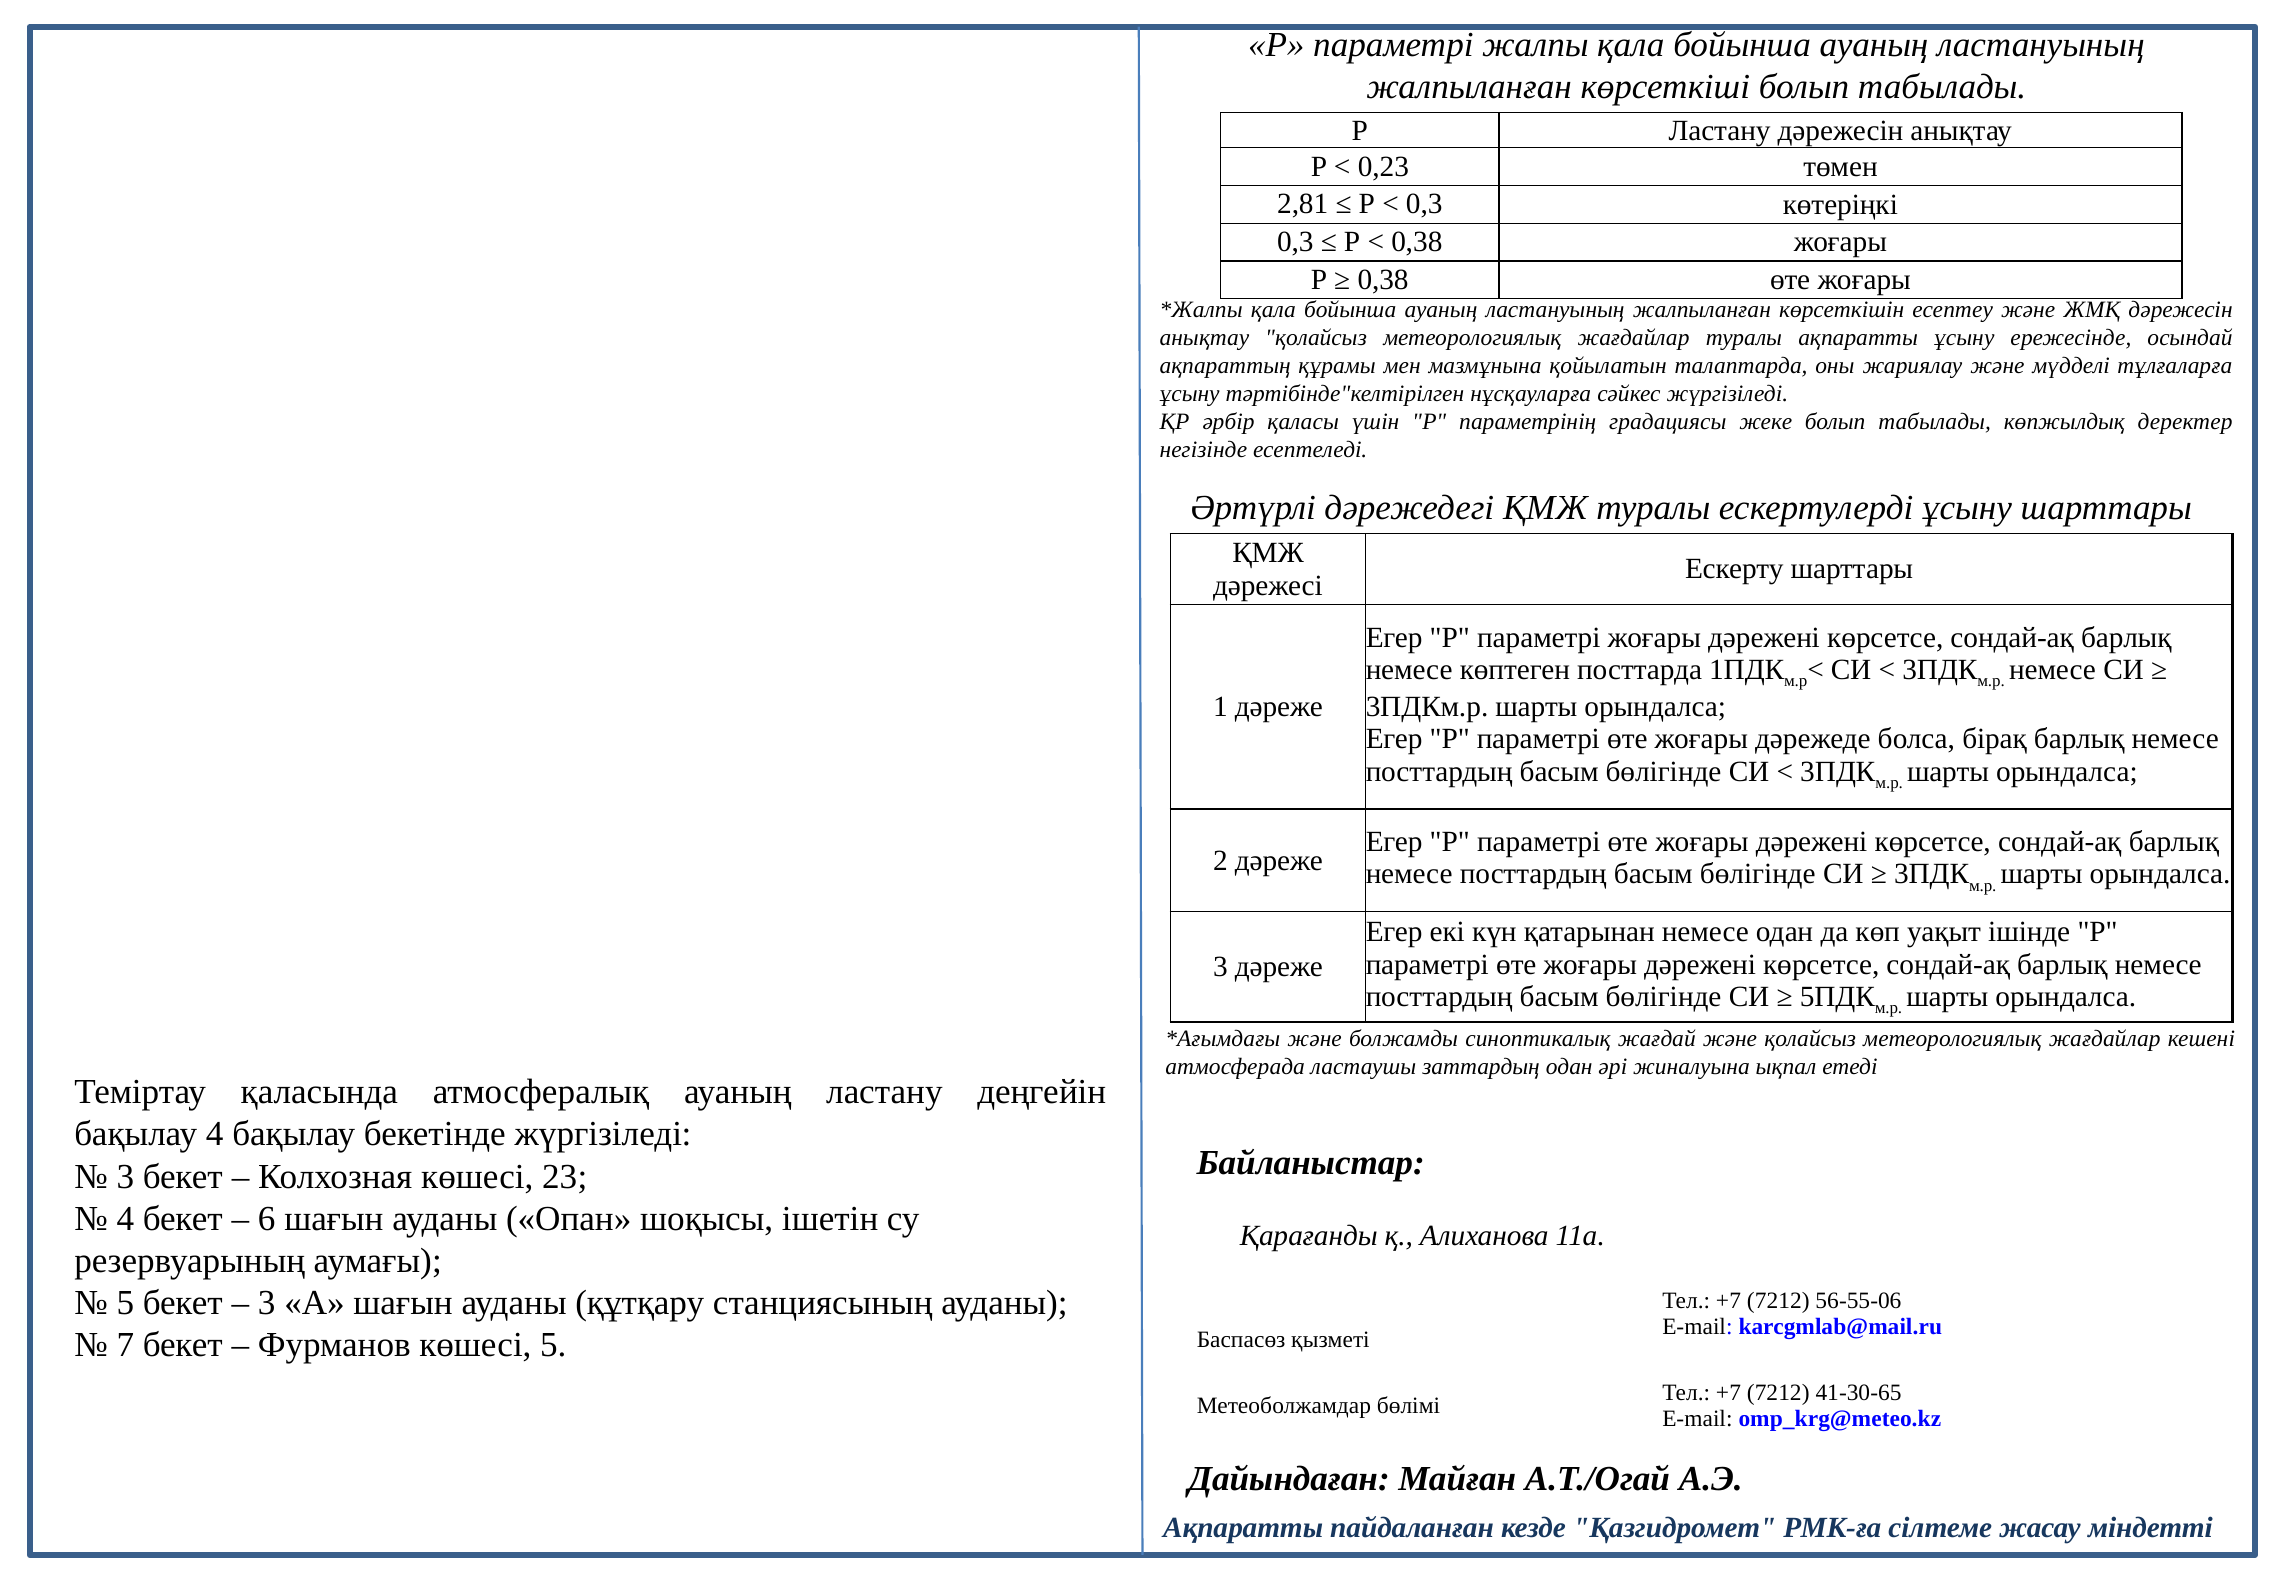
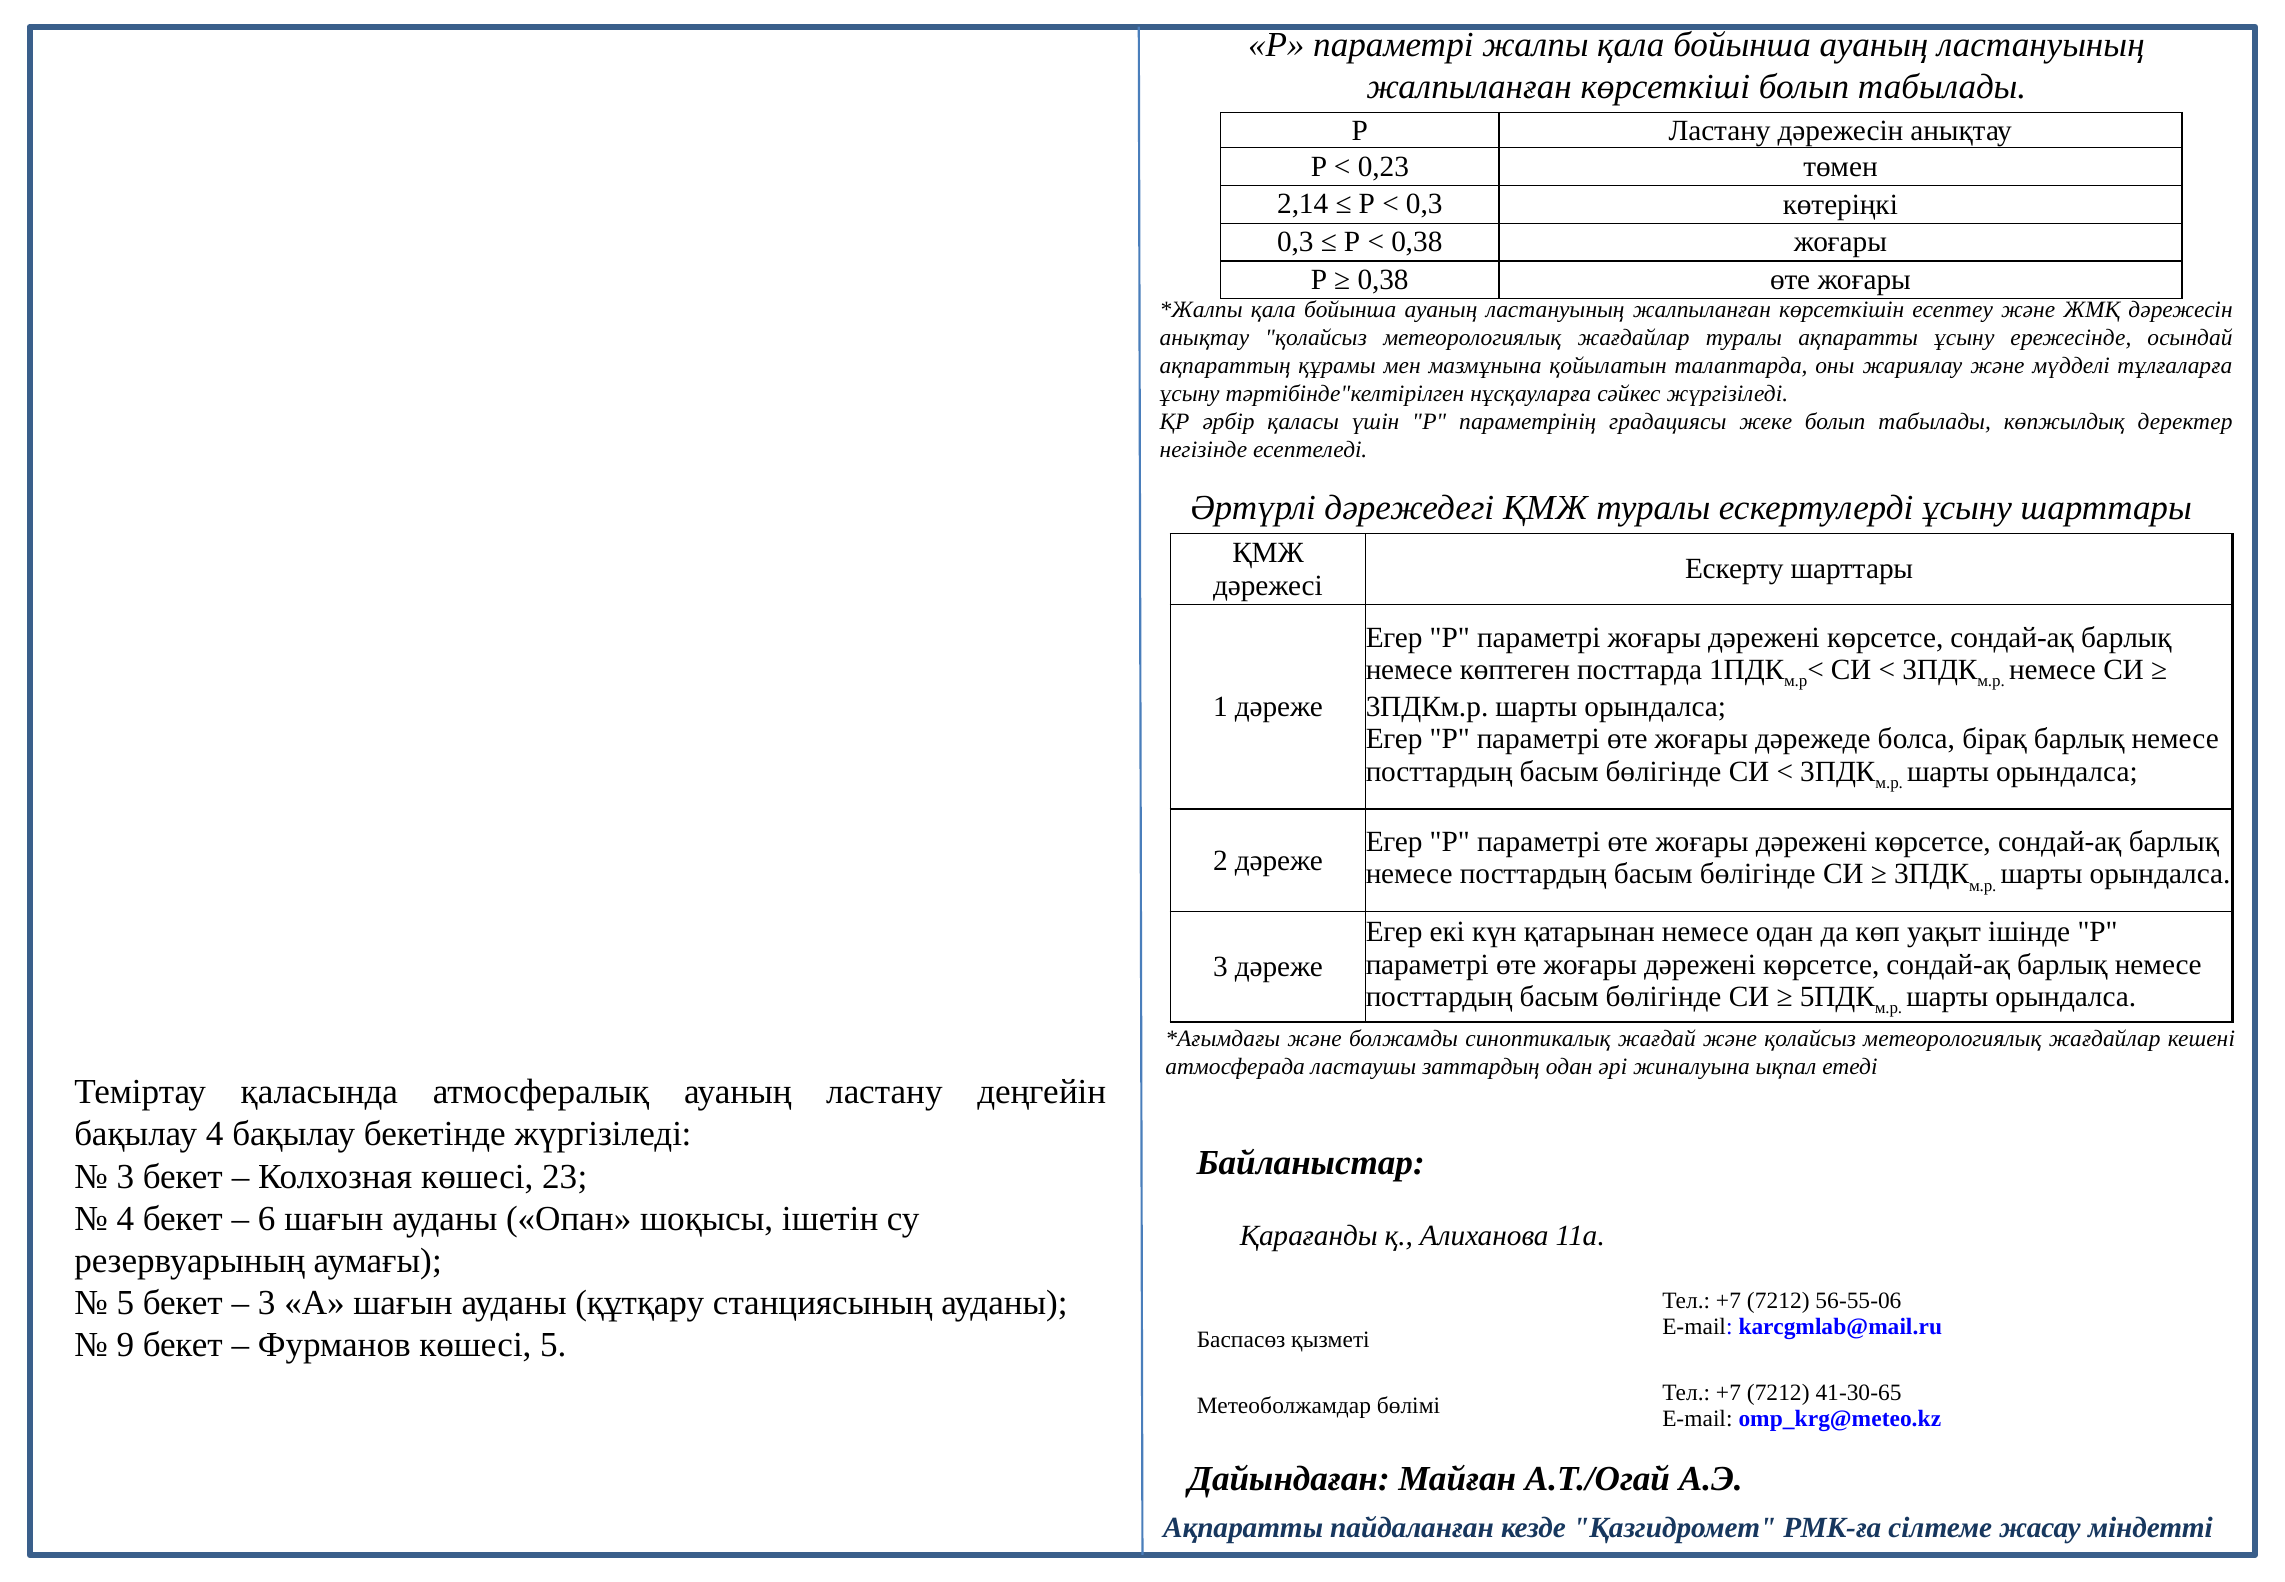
2,81: 2,81 -> 2,14
7: 7 -> 9
